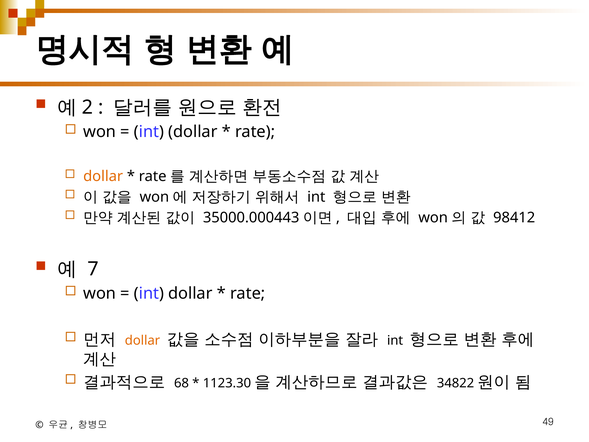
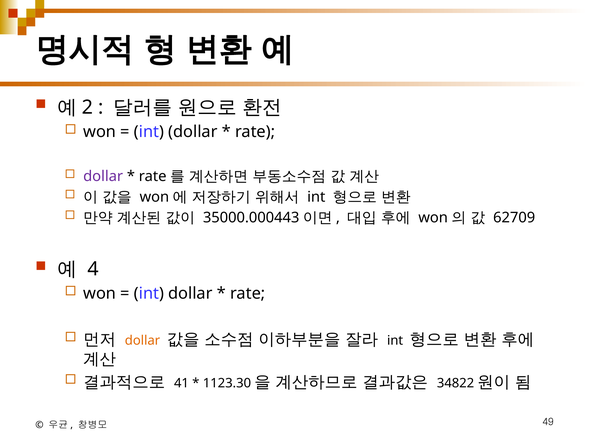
dollar at (103, 176) colour: orange -> purple
98412: 98412 -> 62709
7: 7 -> 4
68: 68 -> 41
